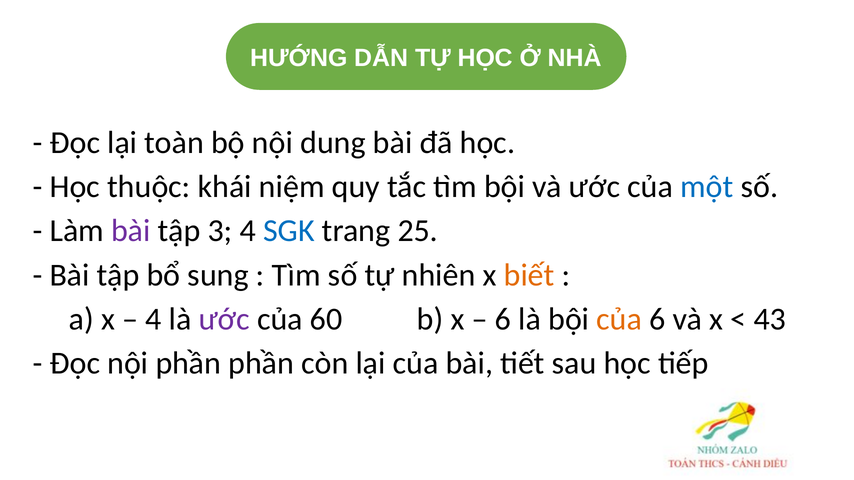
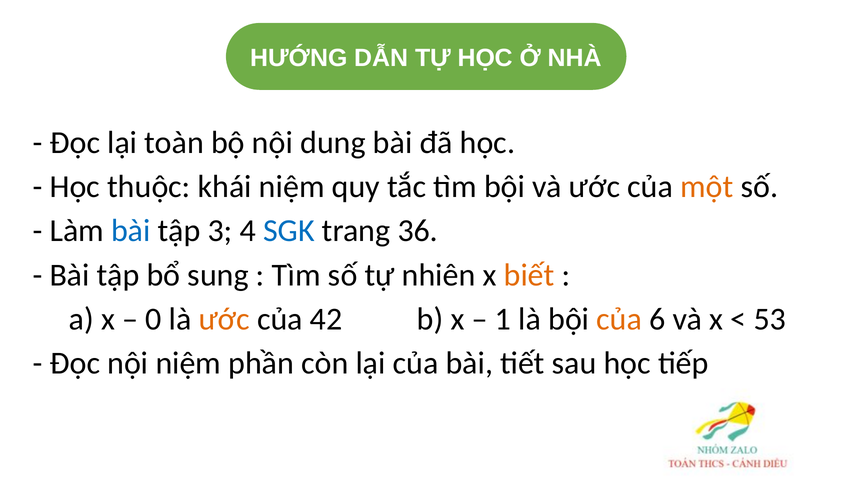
một colour: blue -> orange
bài at (131, 231) colour: purple -> blue
25: 25 -> 36
4 at (153, 319): 4 -> 0
ước at (224, 319) colour: purple -> orange
60: 60 -> 42
6 at (503, 319): 6 -> 1
43: 43 -> 53
nội phần: phần -> niệm
